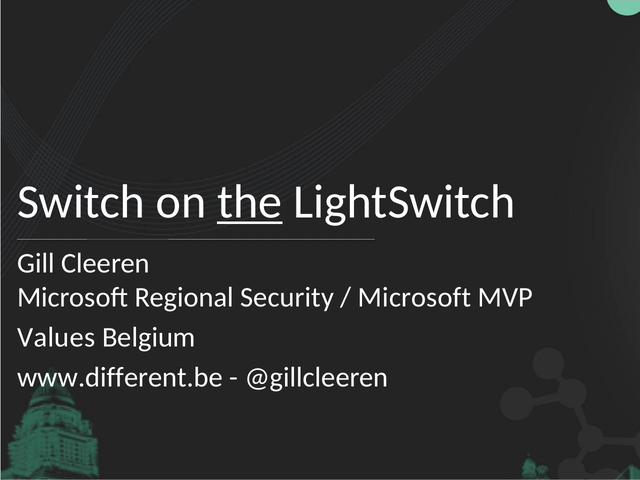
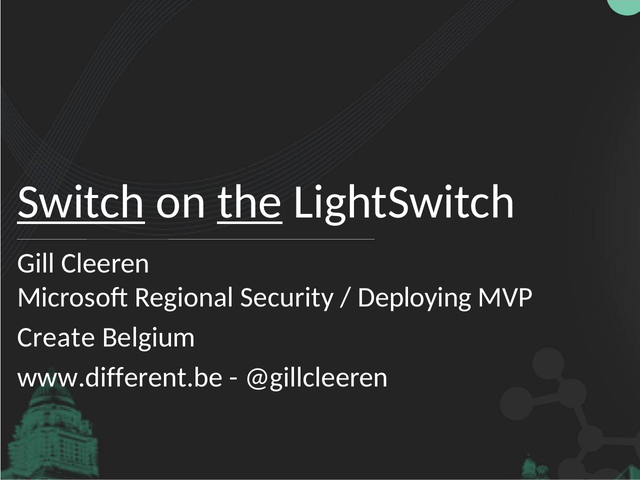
Switch underline: none -> present
Microsoft at (415, 298): Microsoft -> Deploying
Values: Values -> Create
